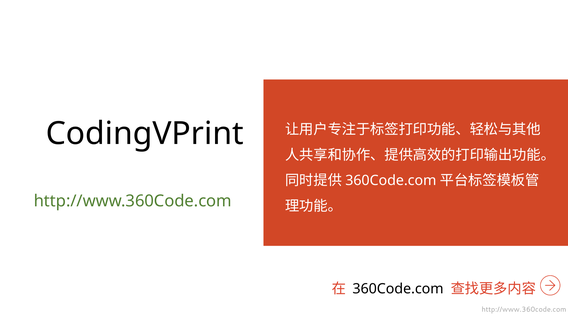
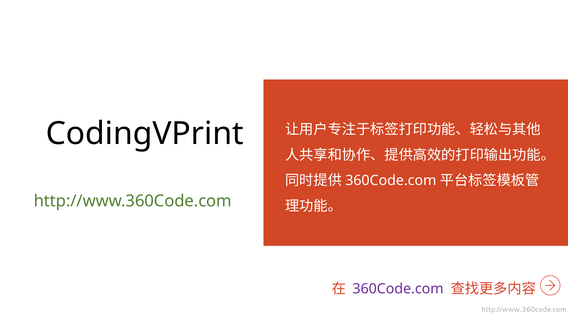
360Code.com at (398, 289) colour: black -> purple
